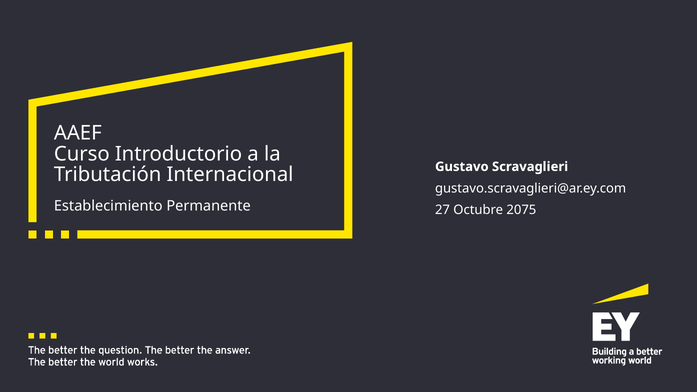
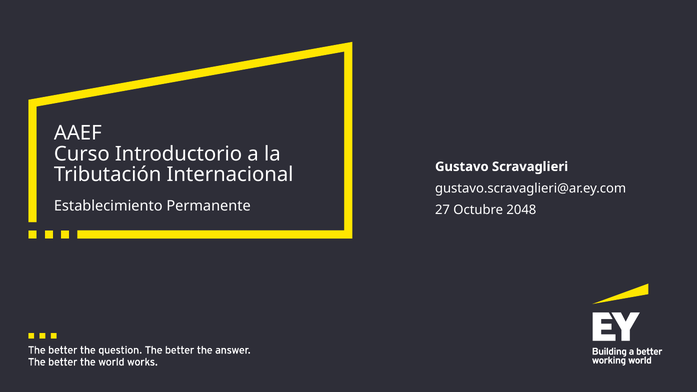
2075: 2075 -> 2048
